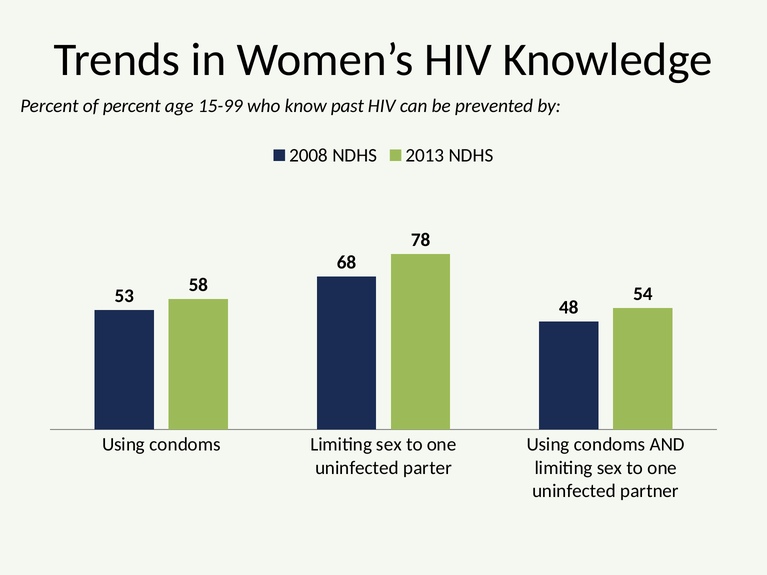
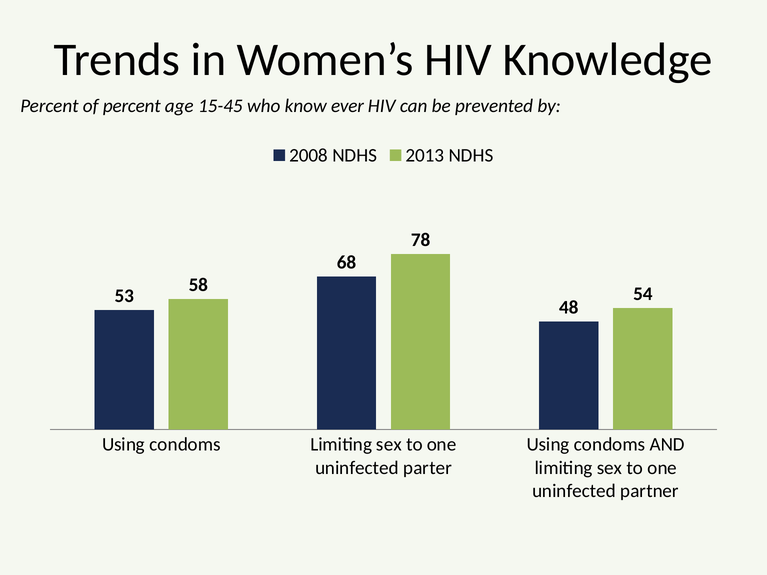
15-99: 15-99 -> 15-45
past: past -> ever
